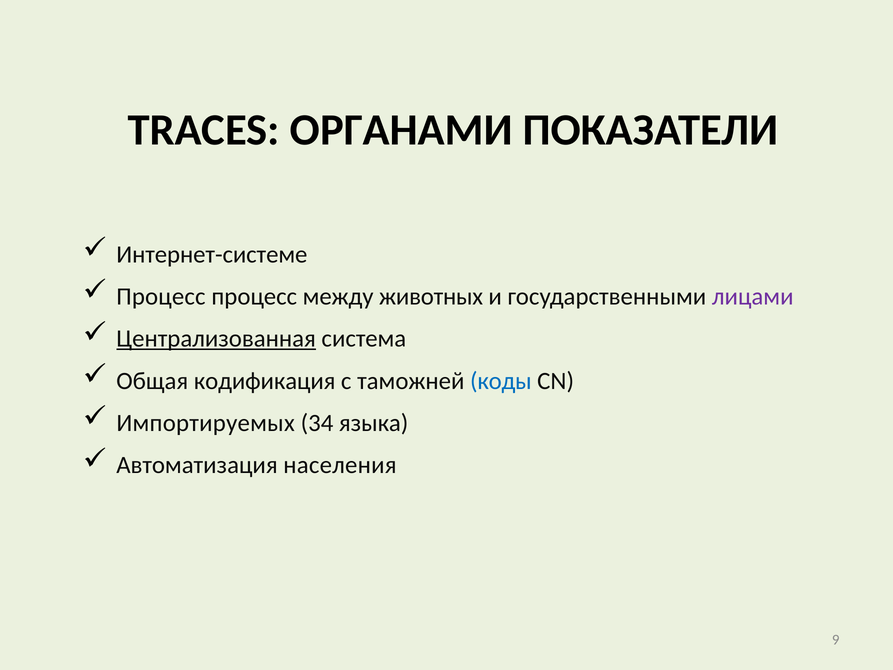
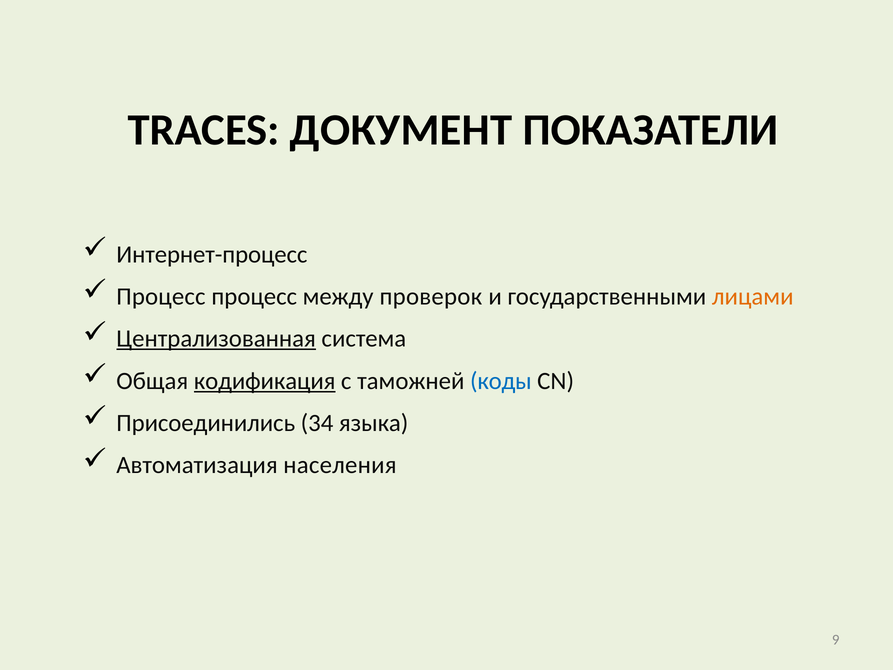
ОРГАНАМИ: ОРГАНАМИ -> ДОКУМЕНТ
Интернет-системе: Интернет-системе -> Интернет-процесс
животных: животных -> проверок
лицами colour: purple -> orange
кодификация underline: none -> present
Импортируемых: Импортируемых -> Присоединились
